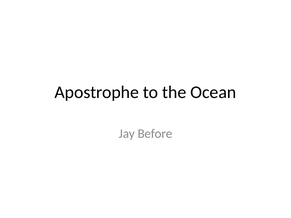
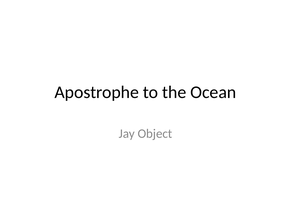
Before: Before -> Object
